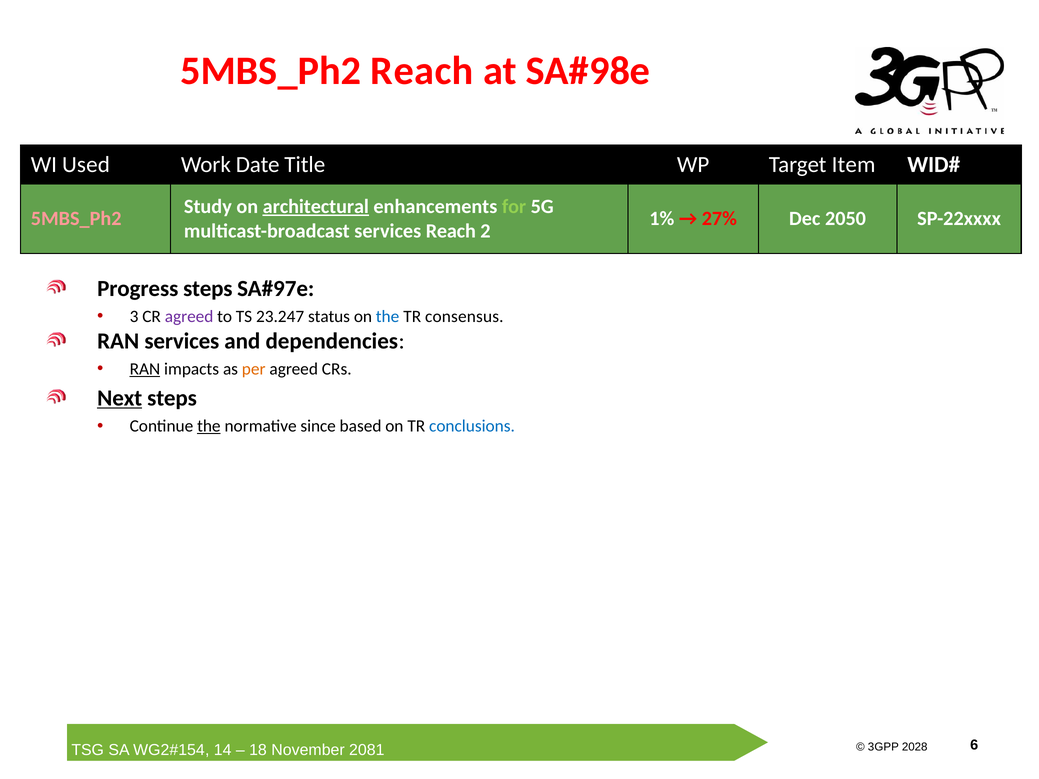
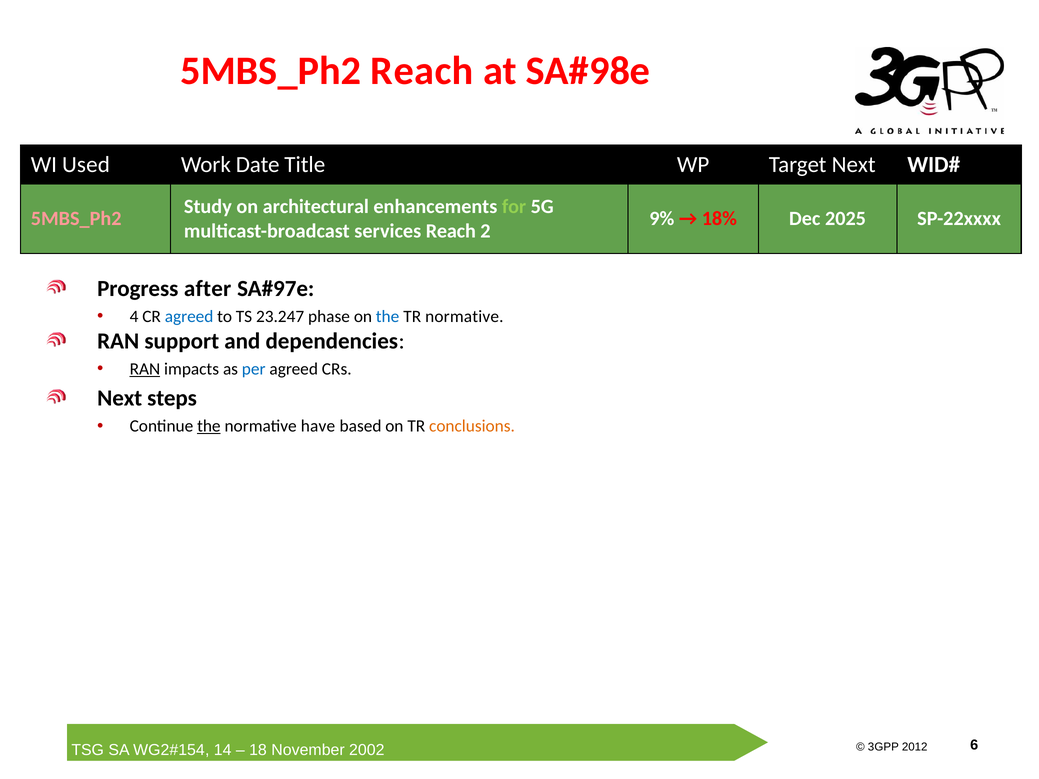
Target Item: Item -> Next
architectural underline: present -> none
1%: 1% -> 9%
27%: 27% -> 18%
2050: 2050 -> 2025
Progress steps: steps -> after
3: 3 -> 4
agreed at (189, 317) colour: purple -> blue
status: status -> phase
TR consensus: consensus -> normative
RAN services: services -> support
per colour: orange -> blue
Next at (120, 398) underline: present -> none
since: since -> have
conclusions colour: blue -> orange
2028 at (915, 747): 2028 -> 2012
2081: 2081 -> 2002
